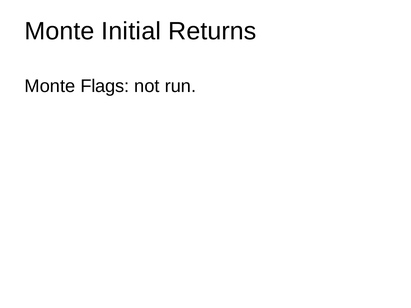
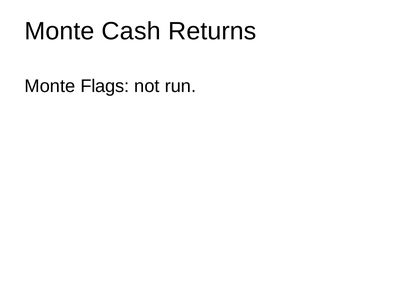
Initial: Initial -> Cash
